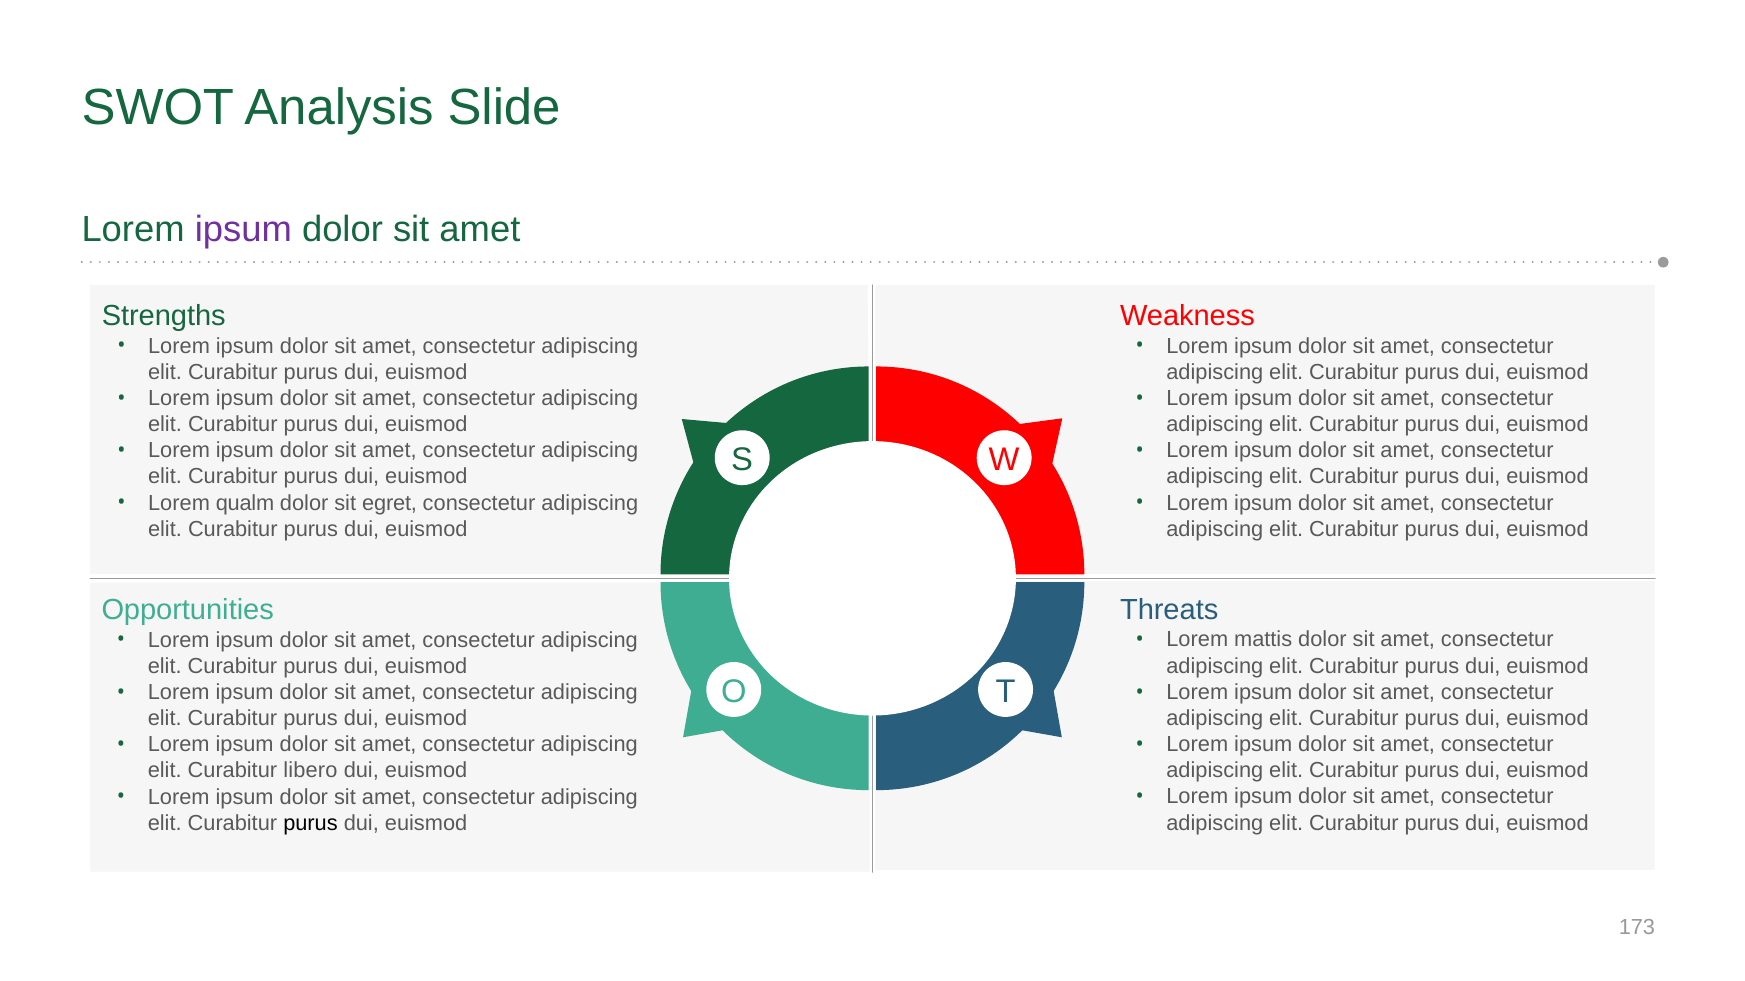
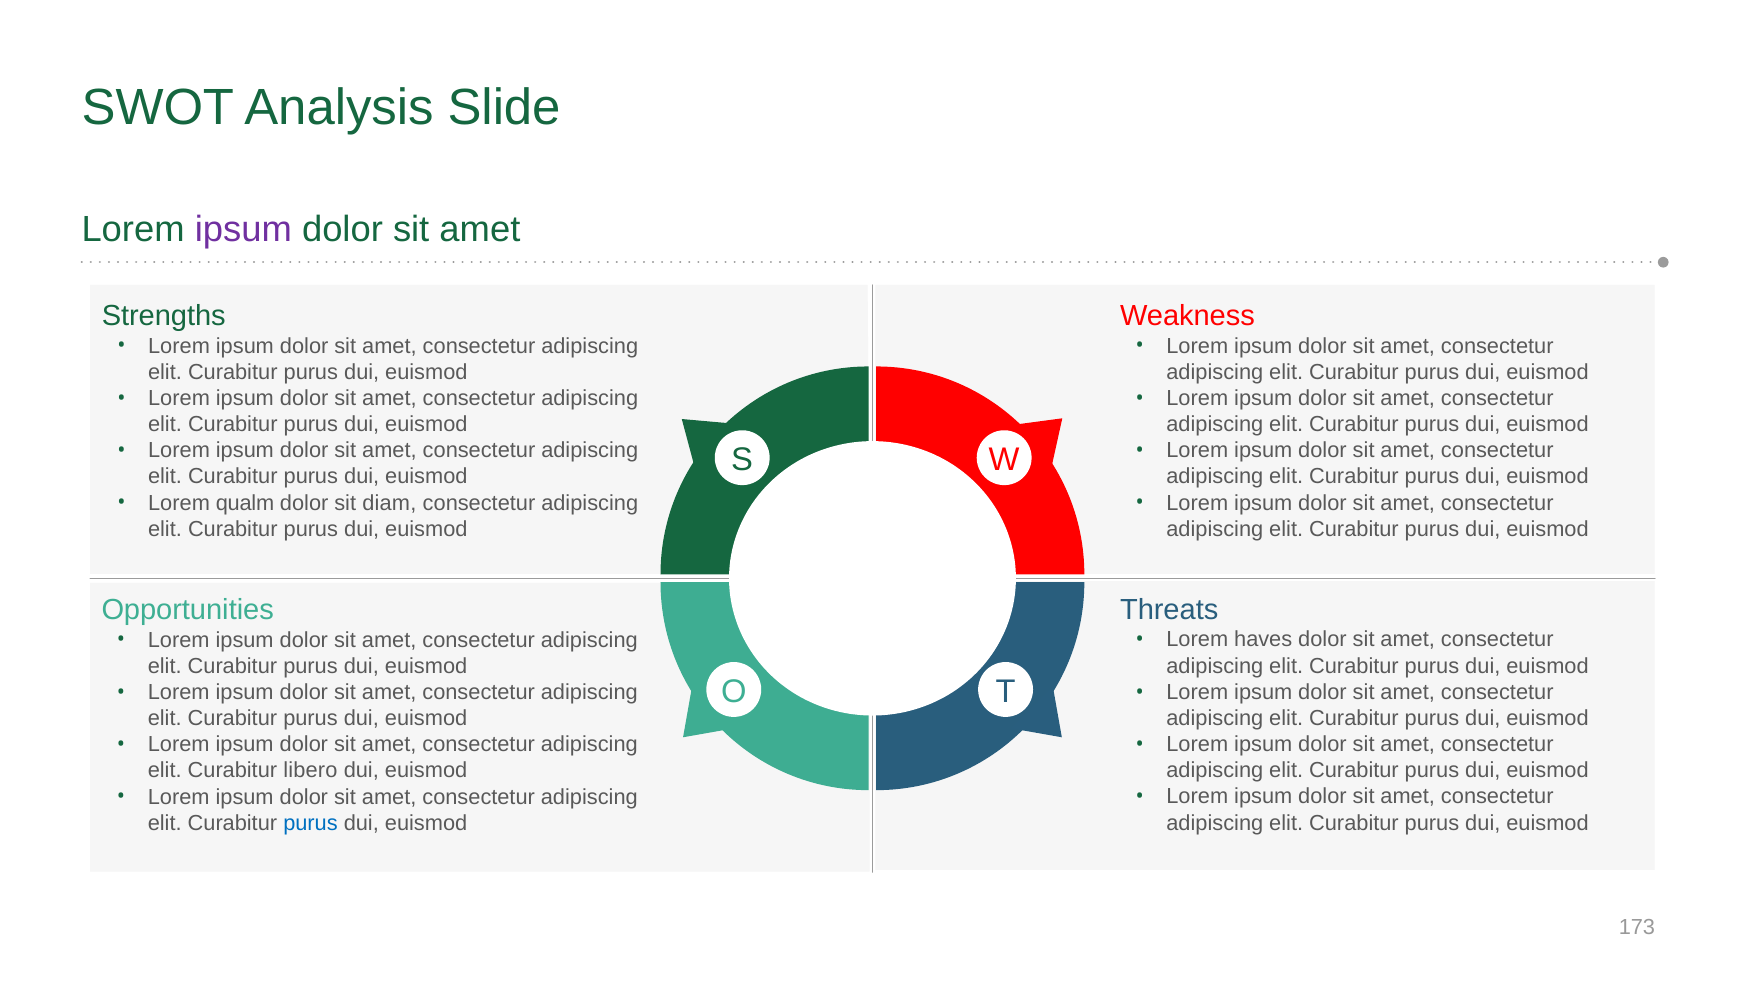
egret: egret -> diam
mattis: mattis -> haves
purus at (311, 823) colour: black -> blue
